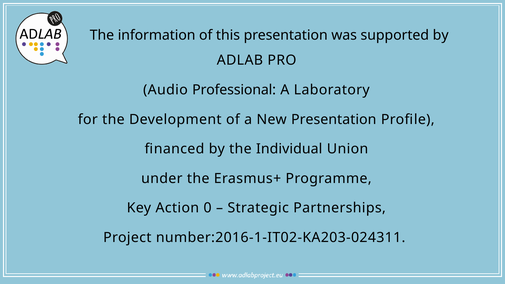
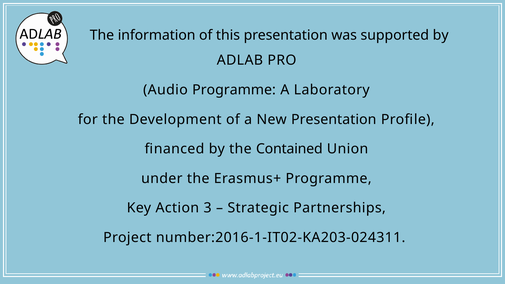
Audio Professional: Professional -> Programme
Individual: Individual -> Contained
0: 0 -> 3
